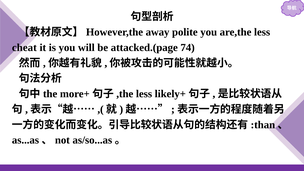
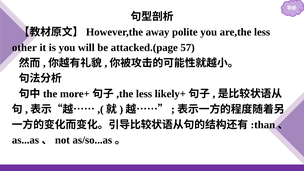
cheat: cheat -> other
74: 74 -> 57
